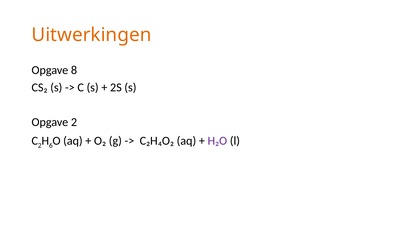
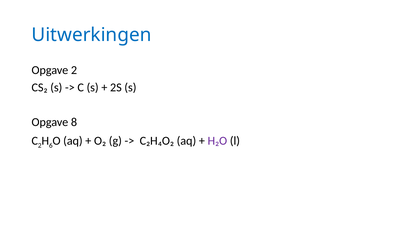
Uitwerkingen colour: orange -> blue
Opgave 8: 8 -> 2
Opgave 2: 2 -> 8
